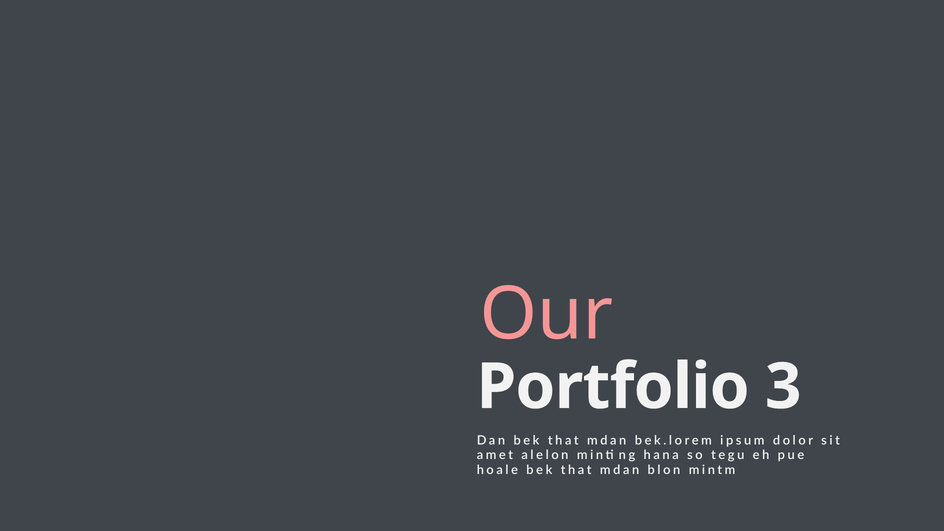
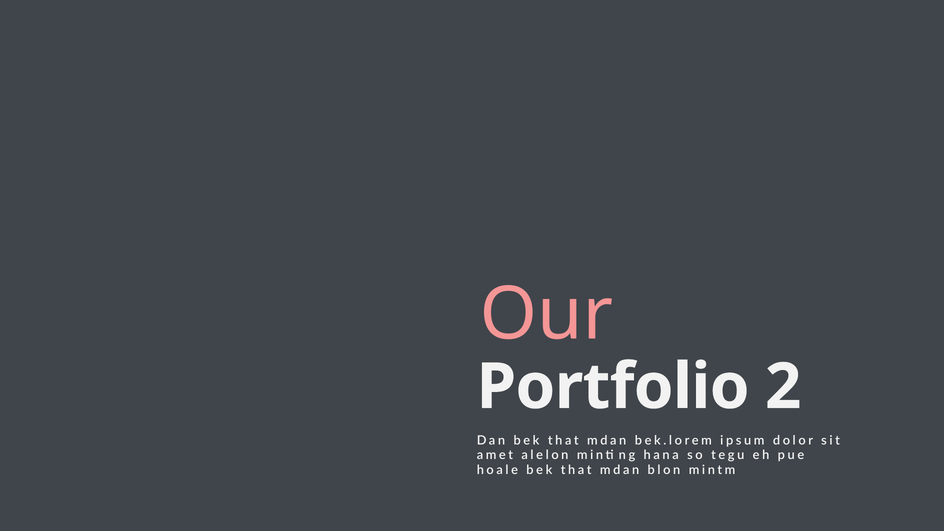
3: 3 -> 2
